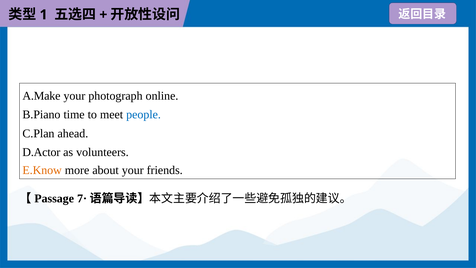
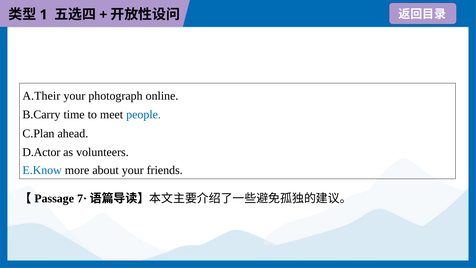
A.Make: A.Make -> A.Their
B.Piano: B.Piano -> B.Carry
E.Know colour: orange -> blue
